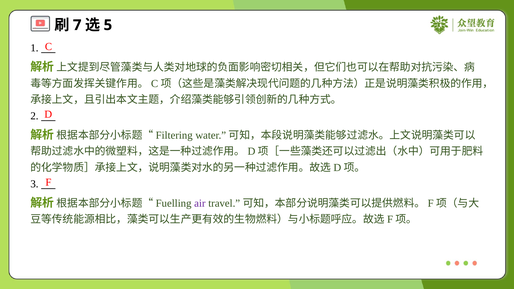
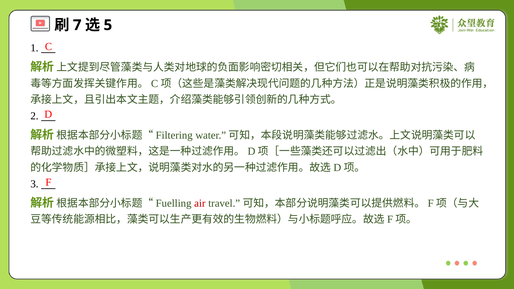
air colour: purple -> red
